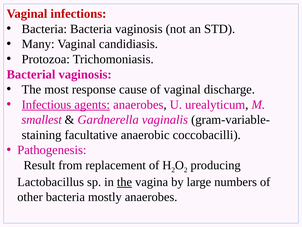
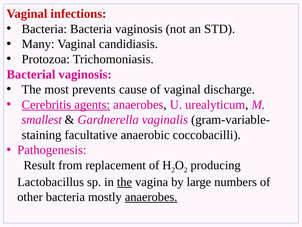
response: response -> prevents
Infectious: Infectious -> Cerebritis
anaerobes at (151, 197) underline: none -> present
